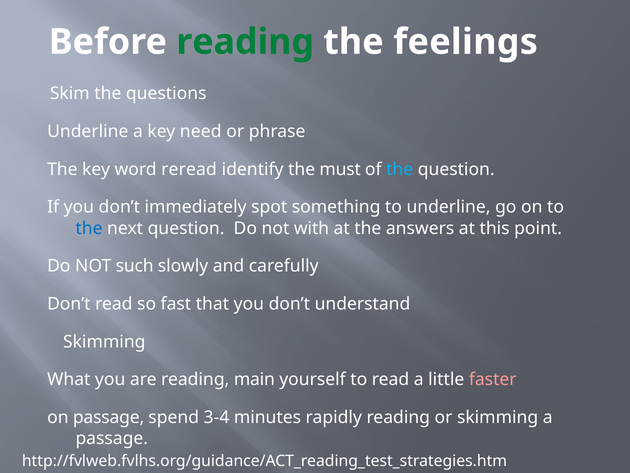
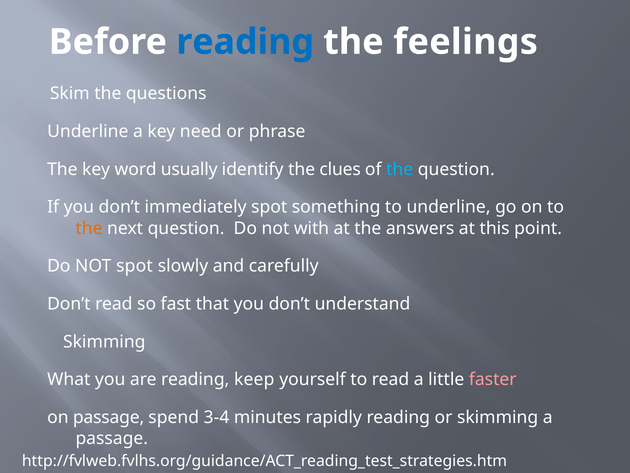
reading at (245, 42) colour: green -> blue
reread: reread -> usually
must: must -> clues
the at (89, 228) colour: blue -> orange
NOT such: such -> spot
main: main -> keep
